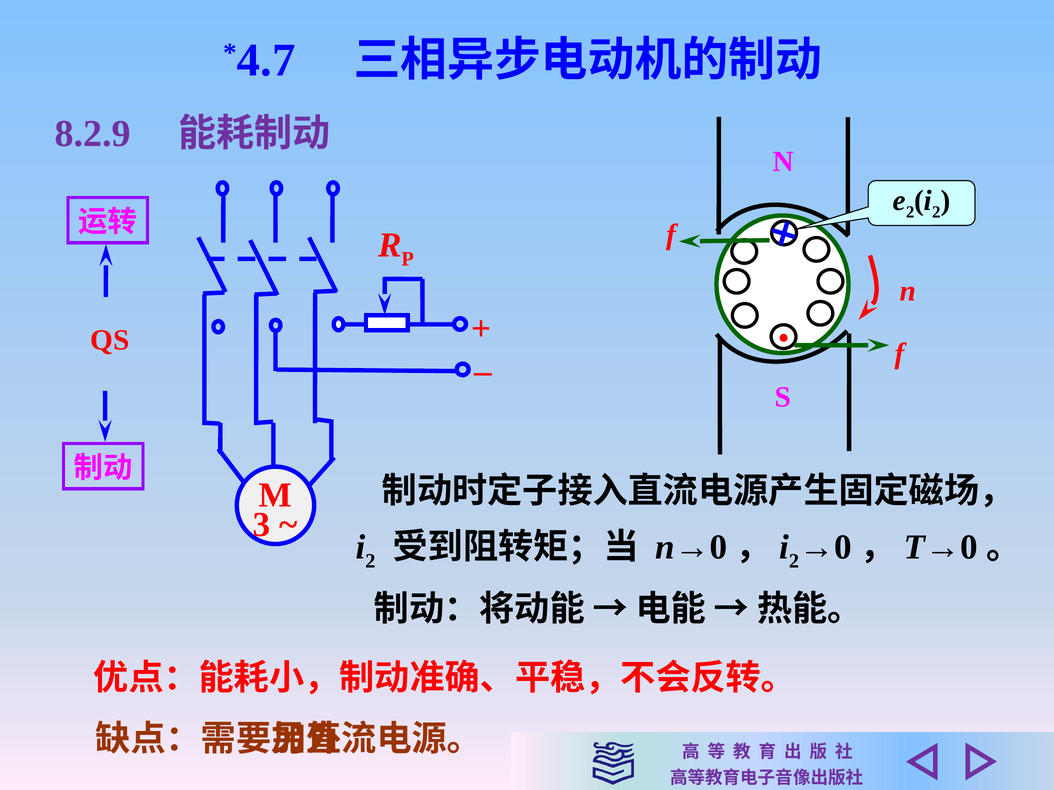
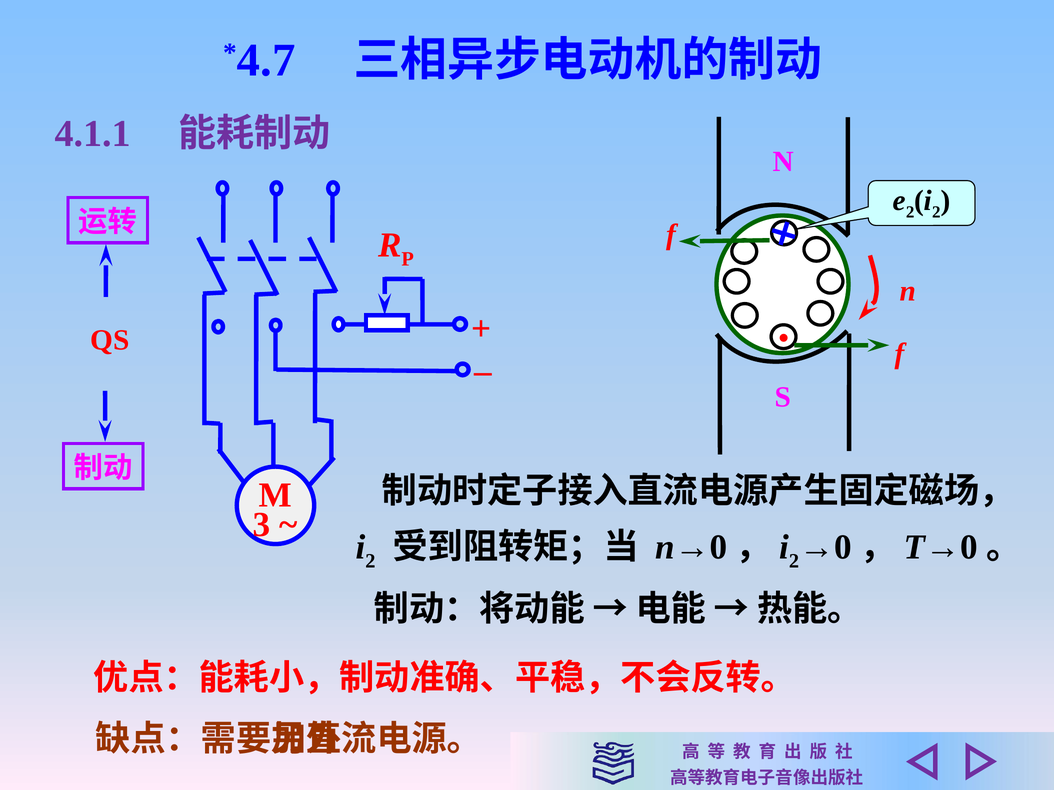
8.2.9: 8.2.9 -> 4.1.1
